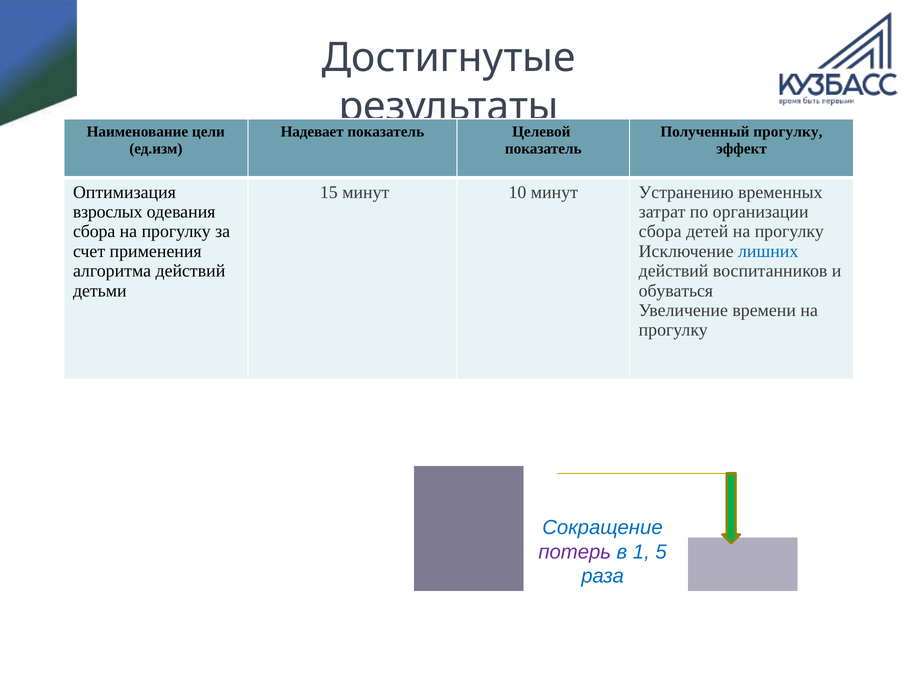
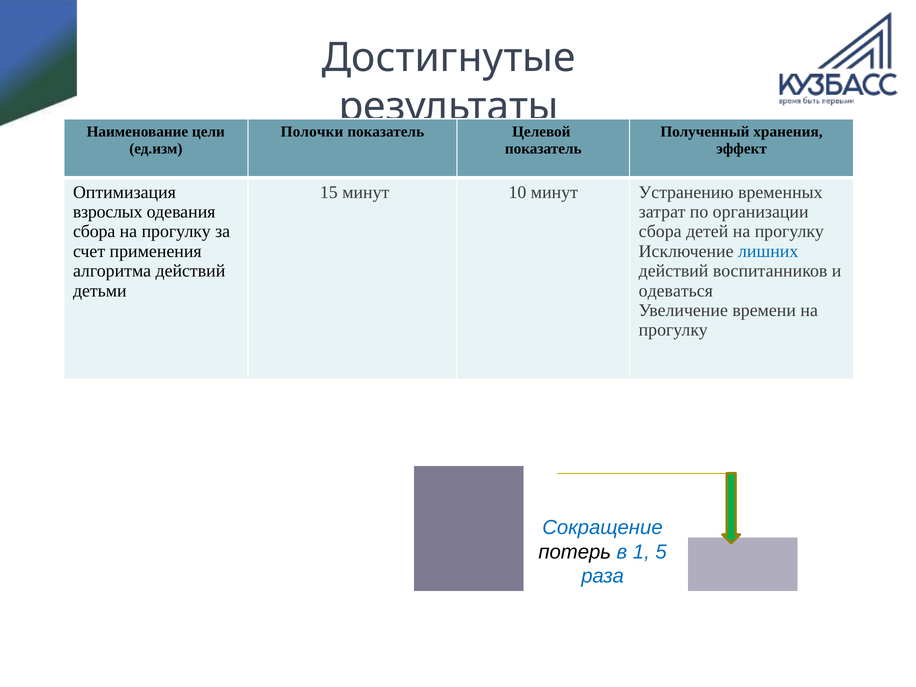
Надевает: Надевает -> Полочки
Полученный прогулку: прогулку -> хранения
обуваться: обуваться -> одеваться
потерь colour: purple -> black
